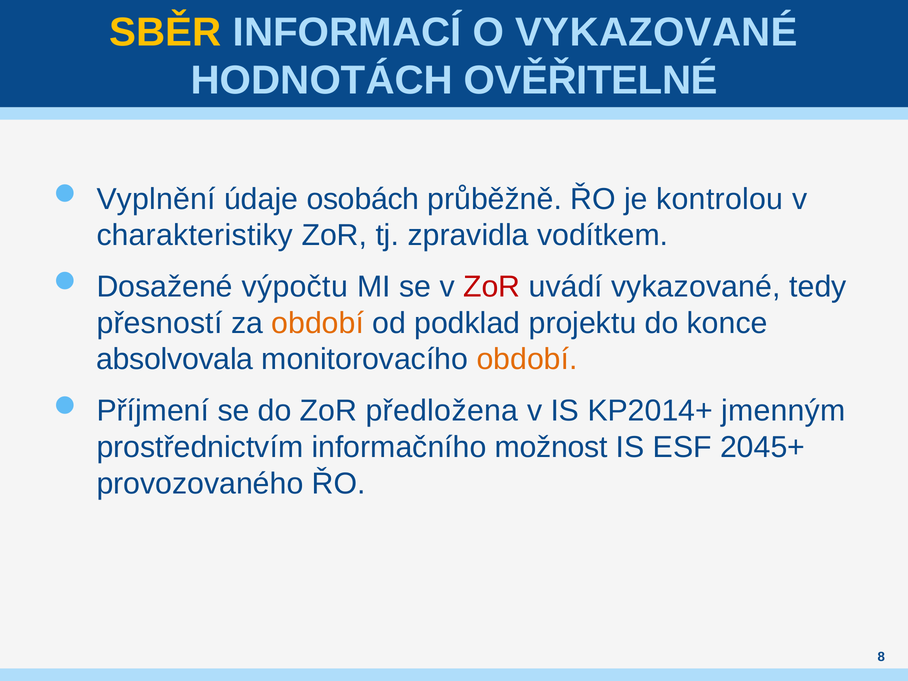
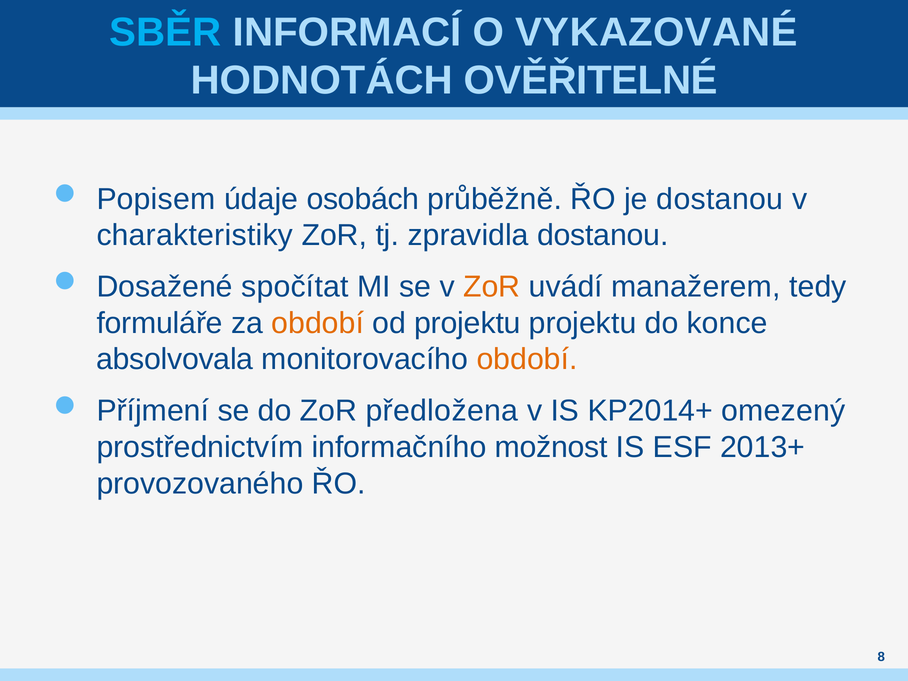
SBĚR colour: yellow -> light blue
Vyplnění: Vyplnění -> Popisem
je kontrolou: kontrolou -> dostanou
zpravidla vodítkem: vodítkem -> dostanou
výpočtu: výpočtu -> spočítat
ZoR at (492, 287) colour: red -> orange
uvádí vykazované: vykazované -> manažerem
přesností: přesností -> formuláře
od podklad: podklad -> projektu
jmenným: jmenným -> omezený
2045+: 2045+ -> 2013+
